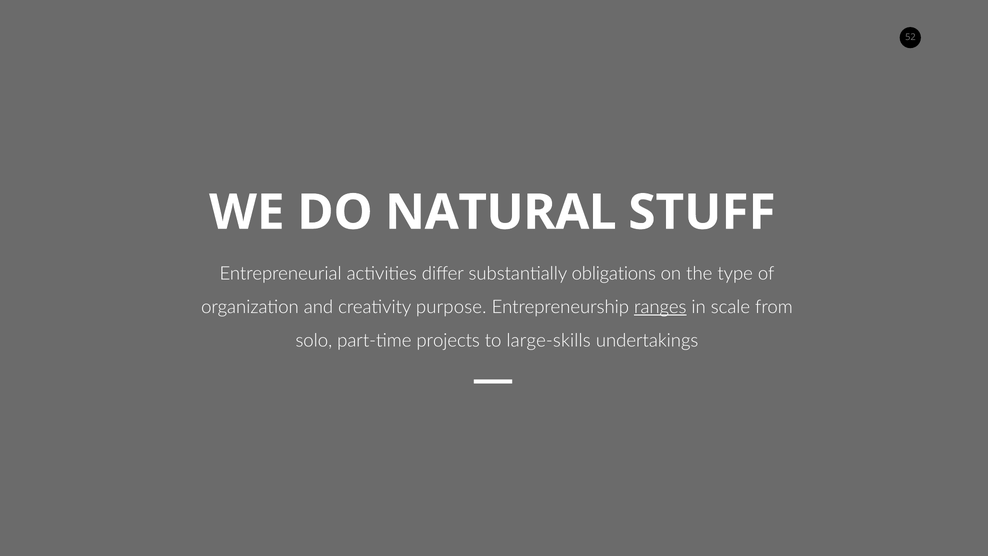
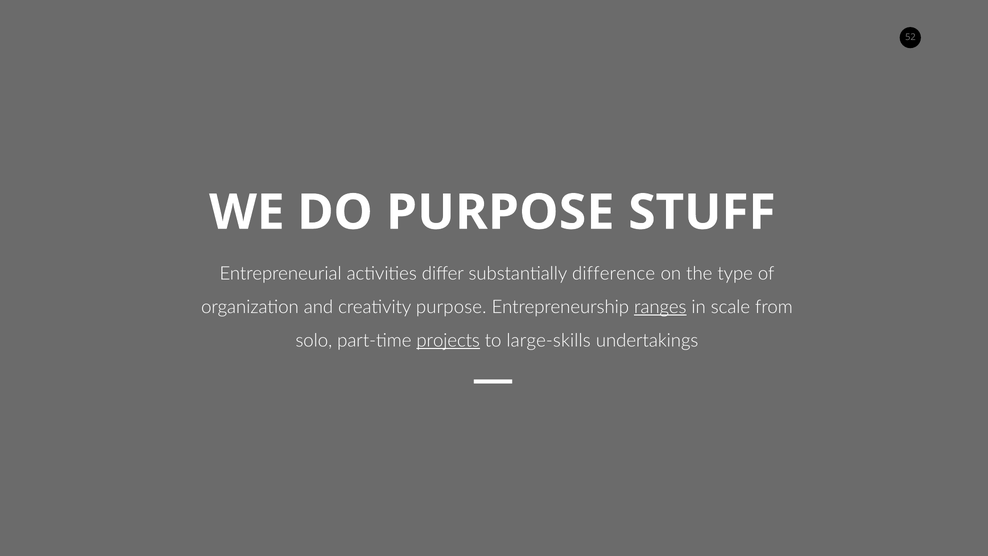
DO NATURAL: NATURAL -> PURPOSE
obligations: obligations -> difference
projects underline: none -> present
